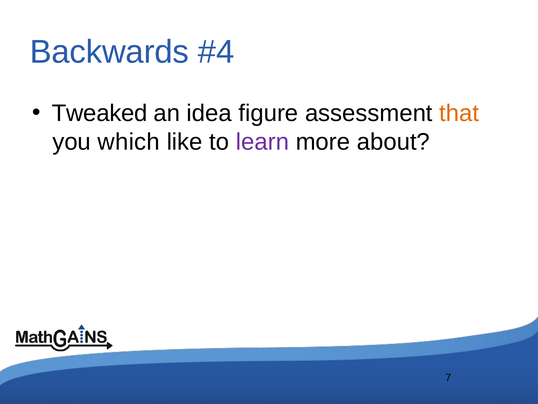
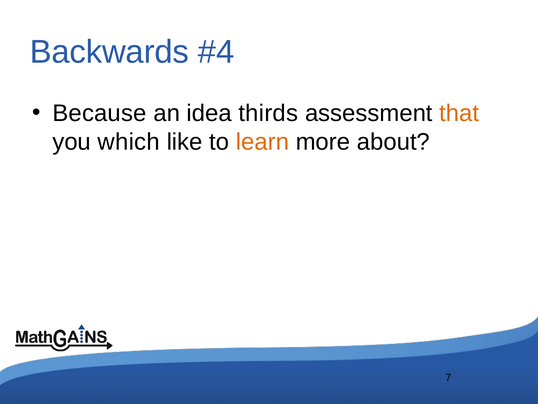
Tweaked: Tweaked -> Because
figure: figure -> thirds
learn colour: purple -> orange
